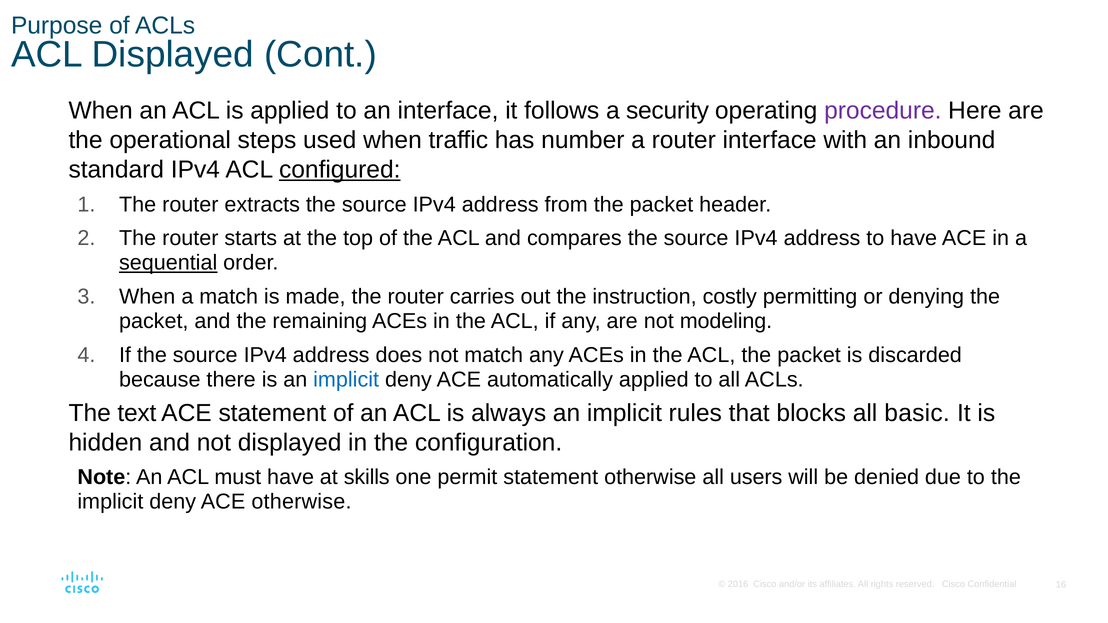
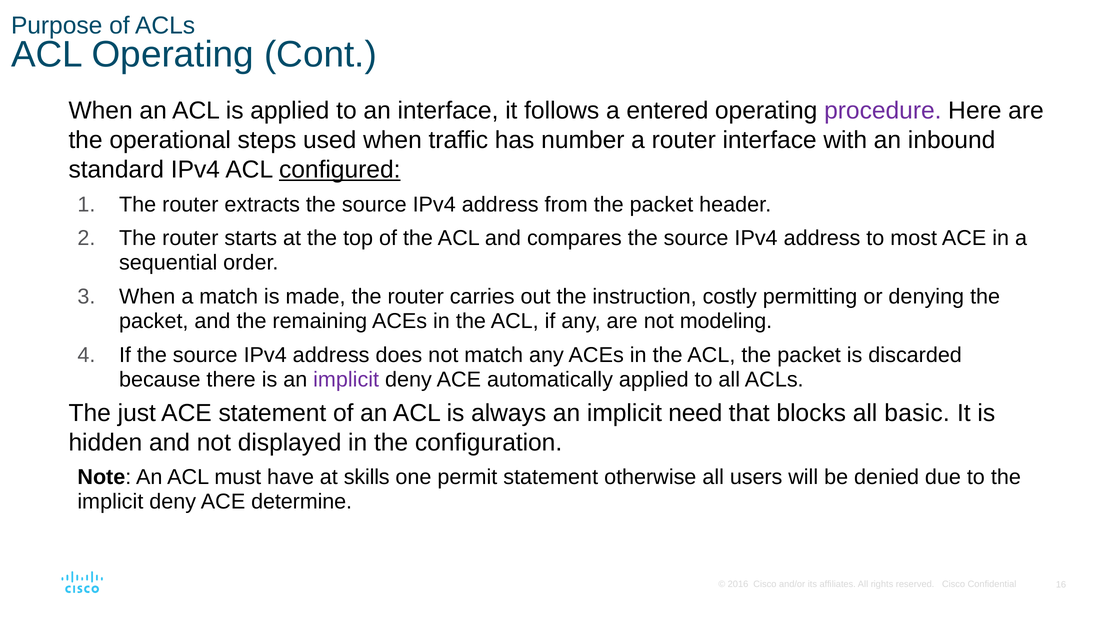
ACL Displayed: Displayed -> Operating
security: security -> entered
to have: have -> most
sequential underline: present -> none
implicit at (346, 380) colour: blue -> purple
text: text -> just
rules: rules -> need
ACE otherwise: otherwise -> determine
